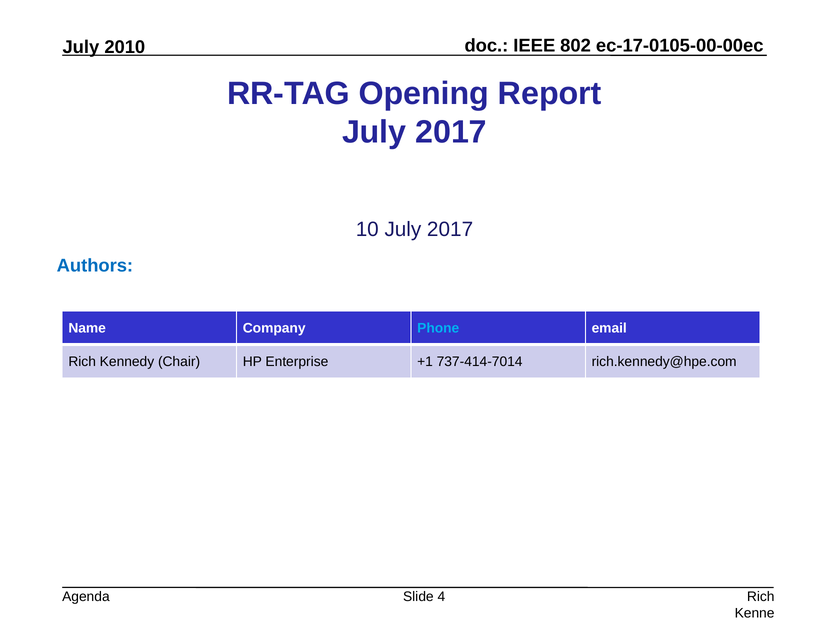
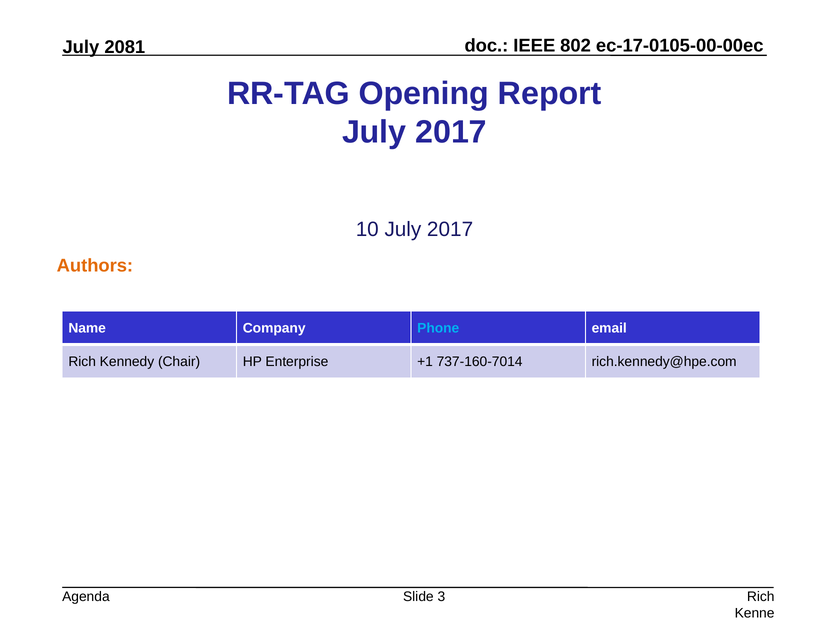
2010: 2010 -> 2081
Authors colour: blue -> orange
737-414-7014: 737-414-7014 -> 737-160-7014
4: 4 -> 3
